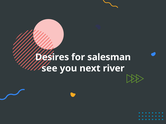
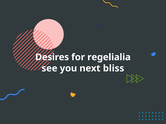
salesman: salesman -> regelialia
river: river -> bliss
